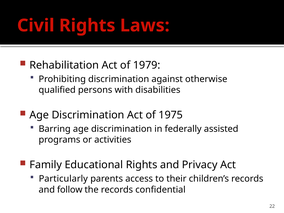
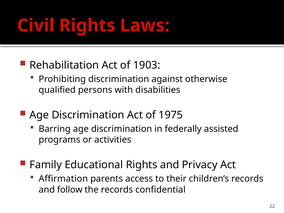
1979: 1979 -> 1903
Particularly: Particularly -> Affirmation
